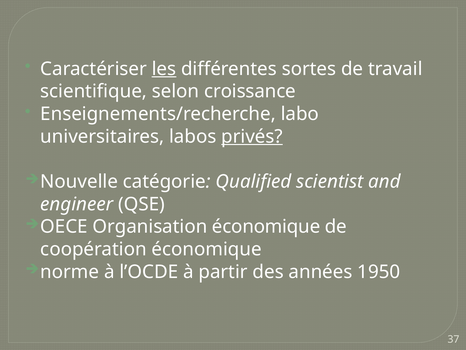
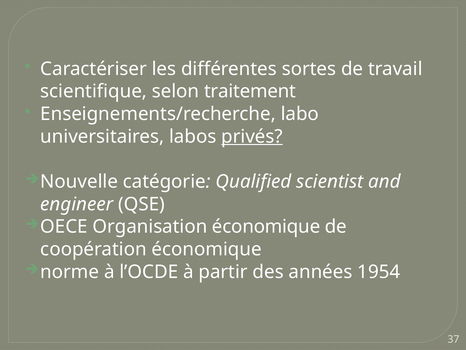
les underline: present -> none
croissance: croissance -> traitement
1950: 1950 -> 1954
